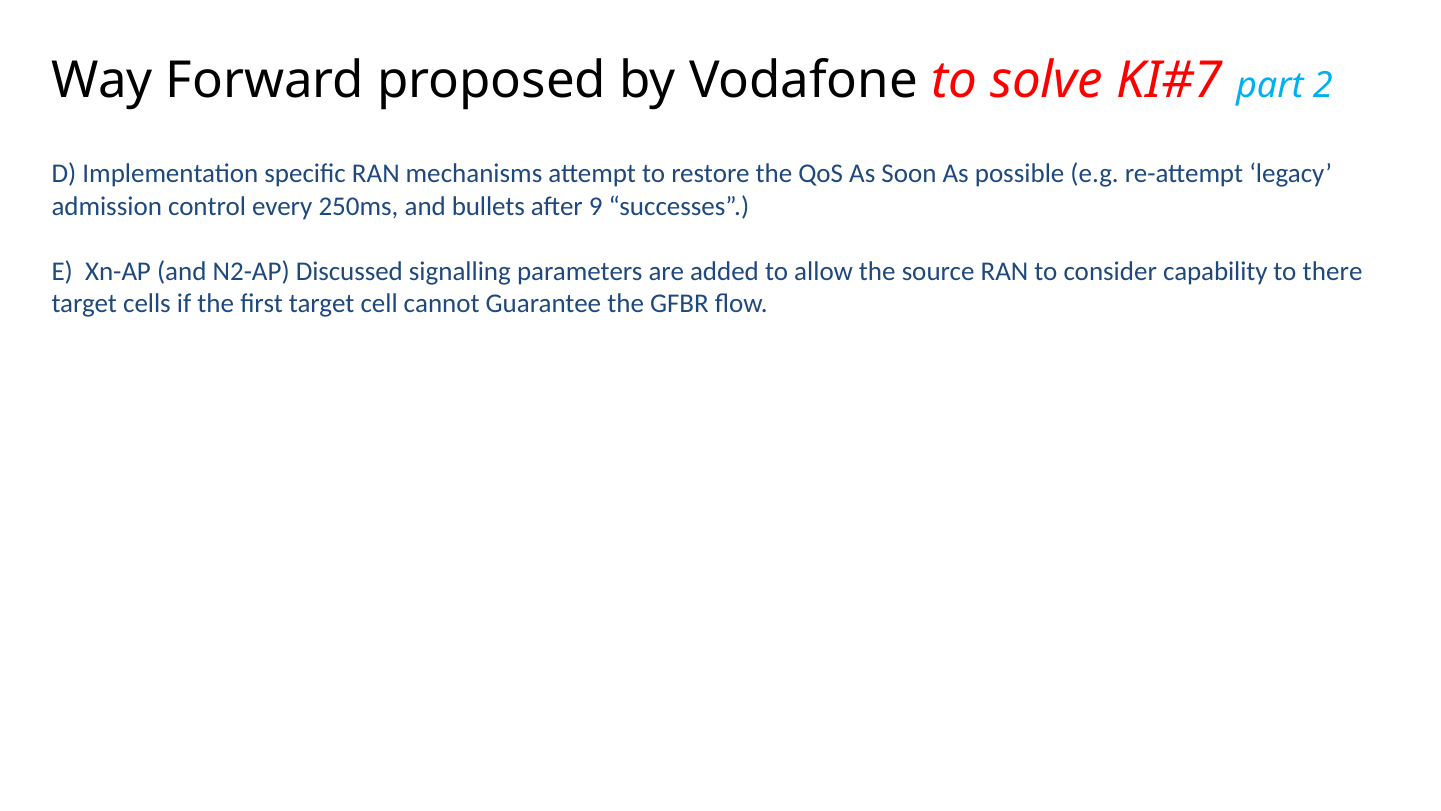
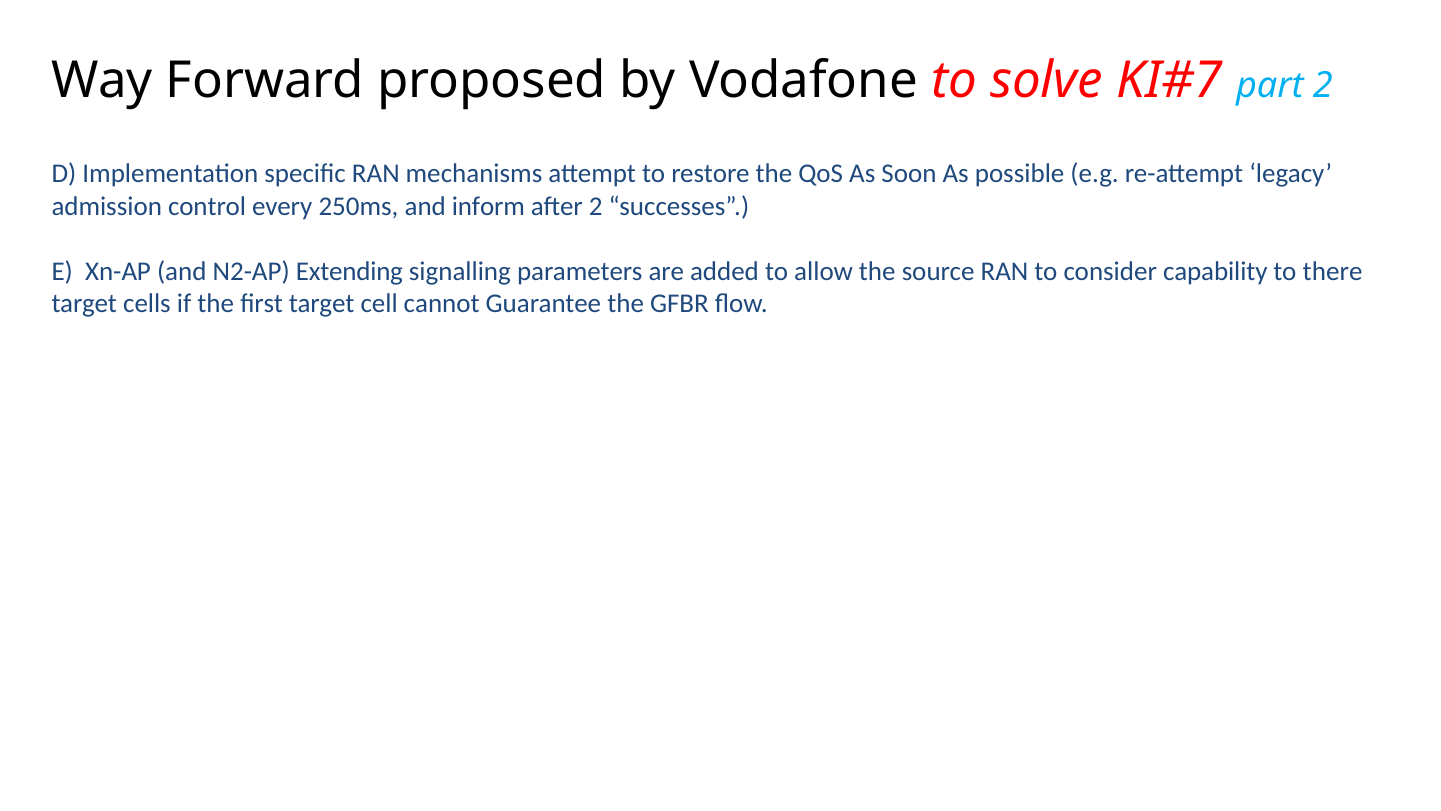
bullets: bullets -> inform
after 9: 9 -> 2
Discussed: Discussed -> Extending
